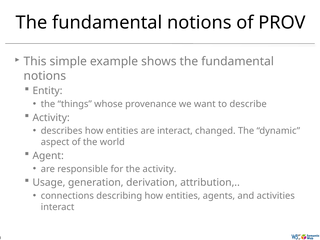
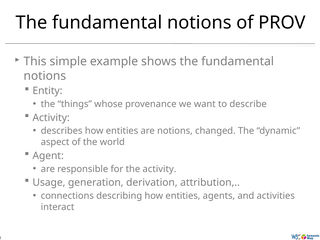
are interact: interact -> notions
